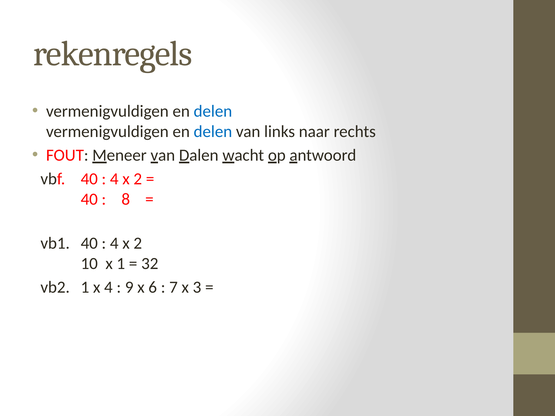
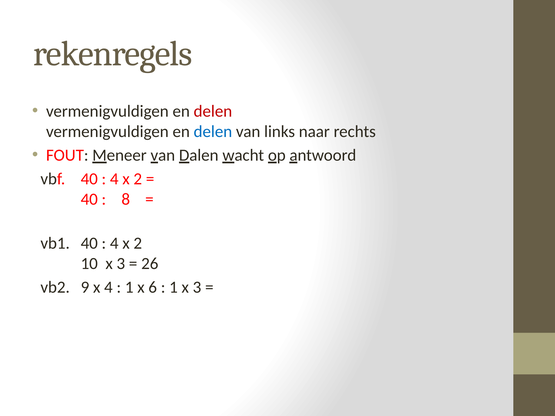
delen at (213, 111) colour: blue -> red
10 x 1: 1 -> 3
32: 32 -> 26
vb2 1: 1 -> 9
9 at (129, 287): 9 -> 1
7 at (173, 287): 7 -> 1
